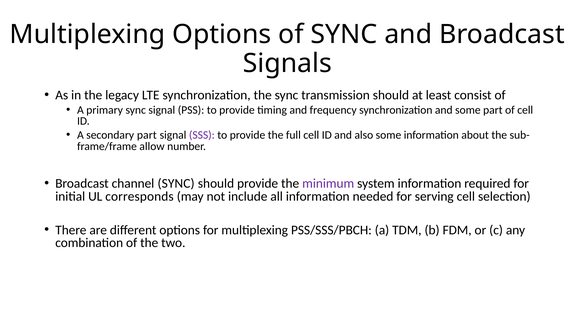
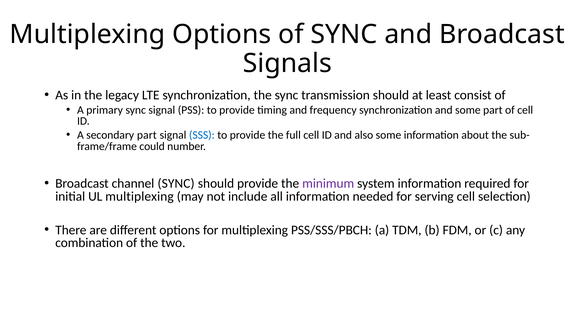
SSS colour: purple -> blue
allow: allow -> could
UL corresponds: corresponds -> multiplexing
